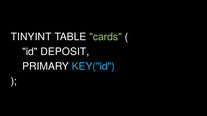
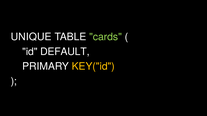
TINYINT: TINYINT -> UNIQUE
DEPOSIT: DEPOSIT -> DEFAULT
KEY("id colour: light blue -> yellow
